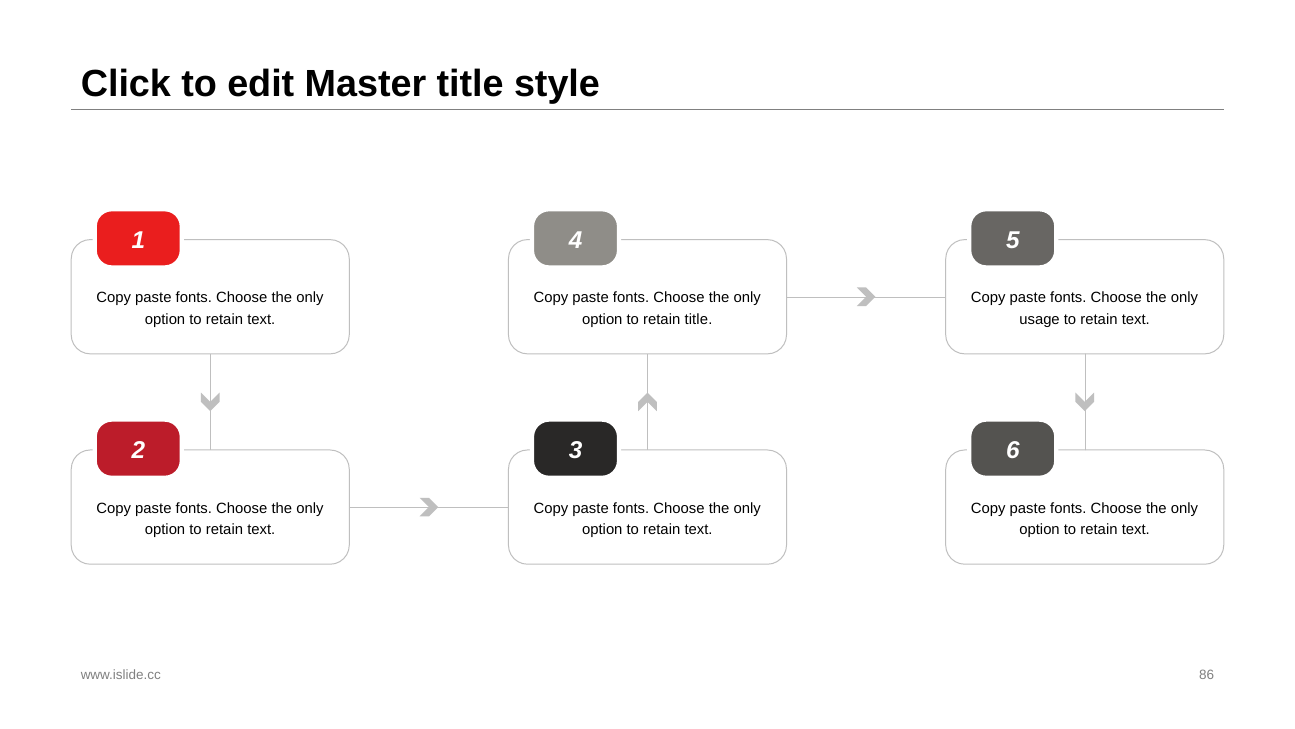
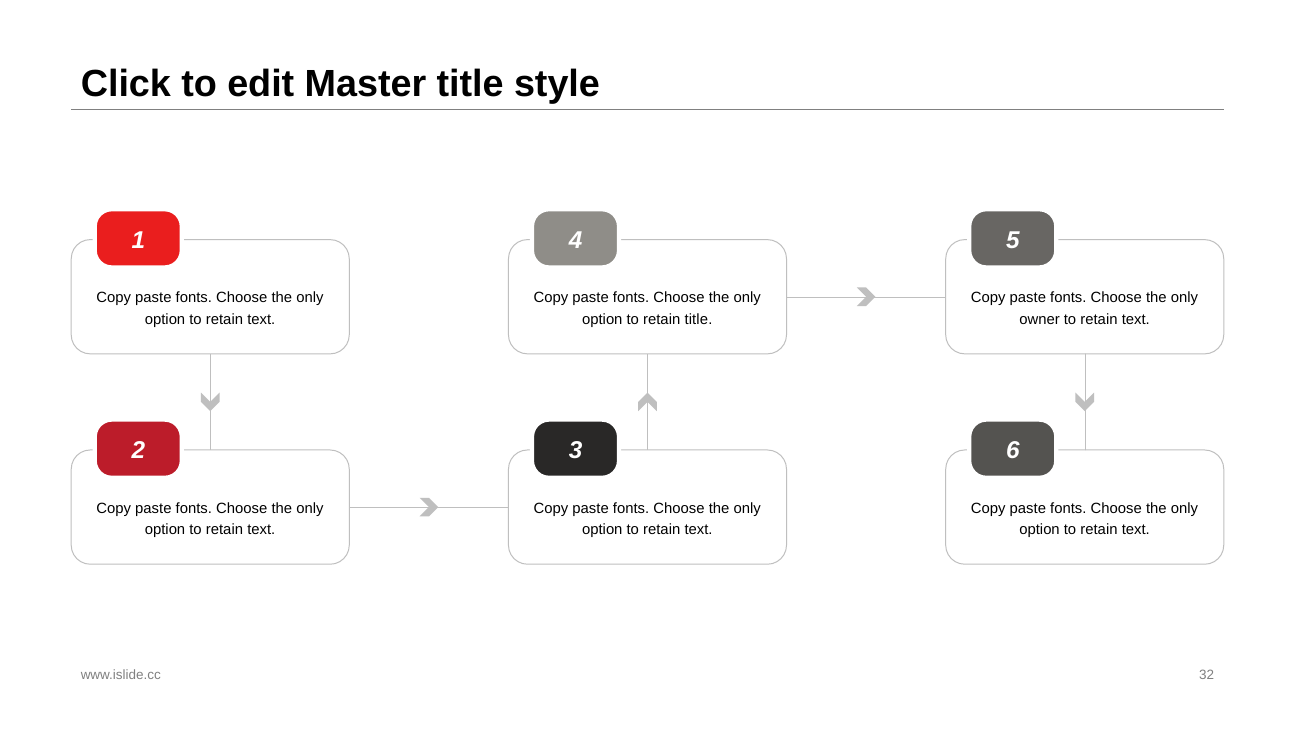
usage: usage -> owner
86: 86 -> 32
